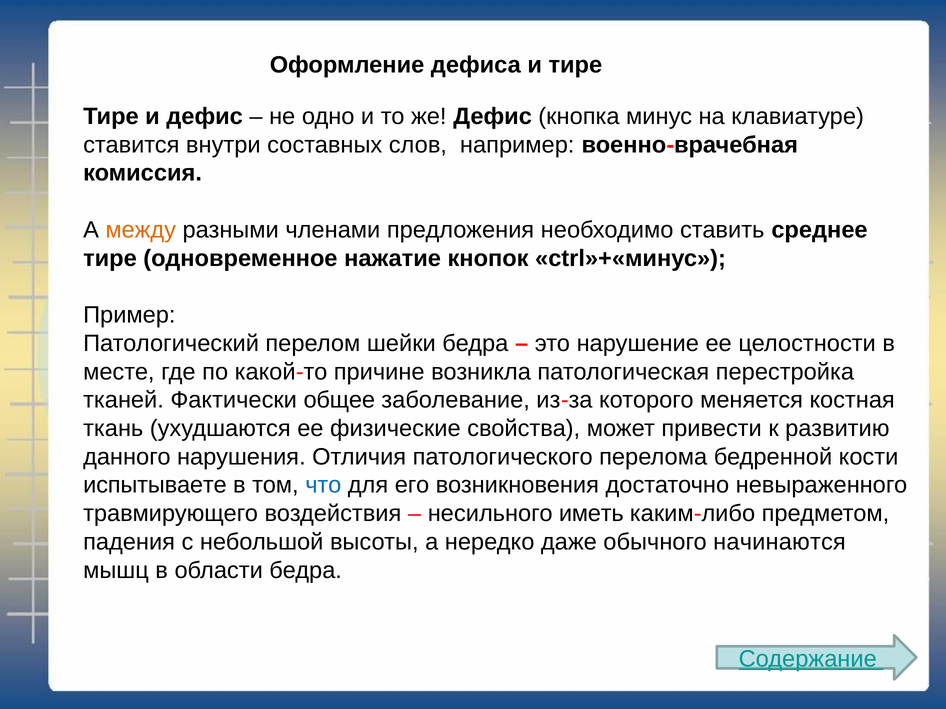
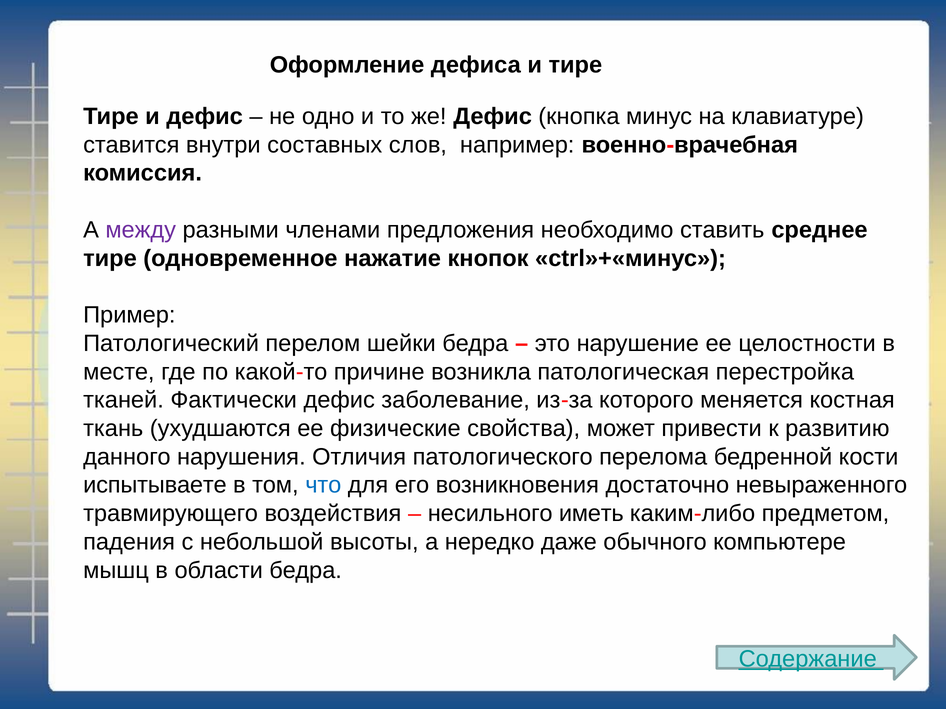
между colour: orange -> purple
Фактически общее: общее -> дефис
начинаются: начинаются -> компьютере
